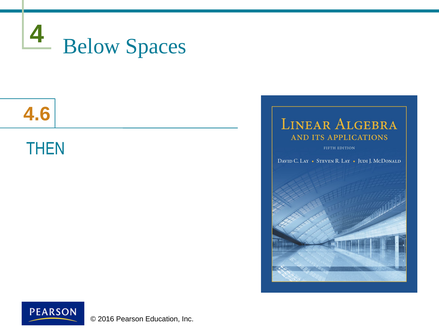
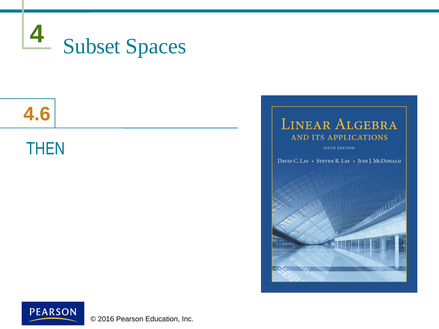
Below: Below -> Subset
